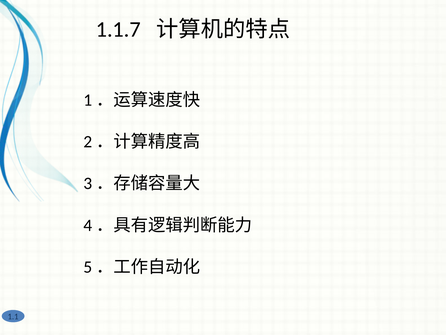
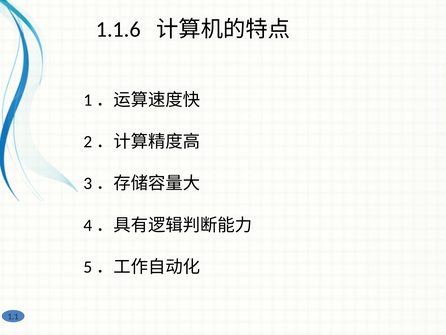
1.1.7: 1.1.7 -> 1.1.6
